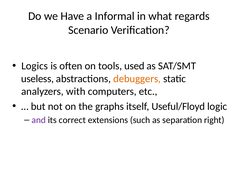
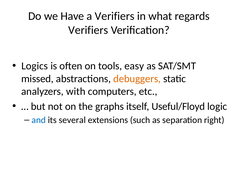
a Informal: Informal -> Verifiers
Scenario at (88, 30): Scenario -> Verifiers
used: used -> easy
useless: useless -> missed
and colour: purple -> blue
correct: correct -> several
